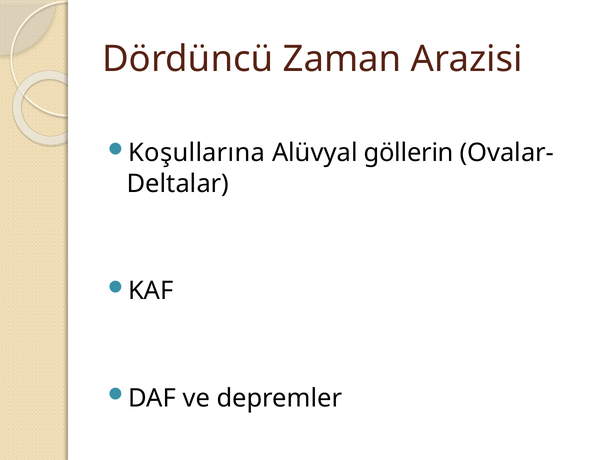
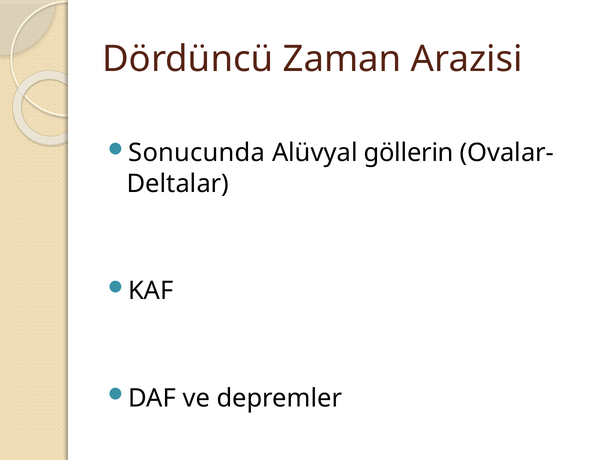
Koşullarına: Koşullarına -> Sonucunda
